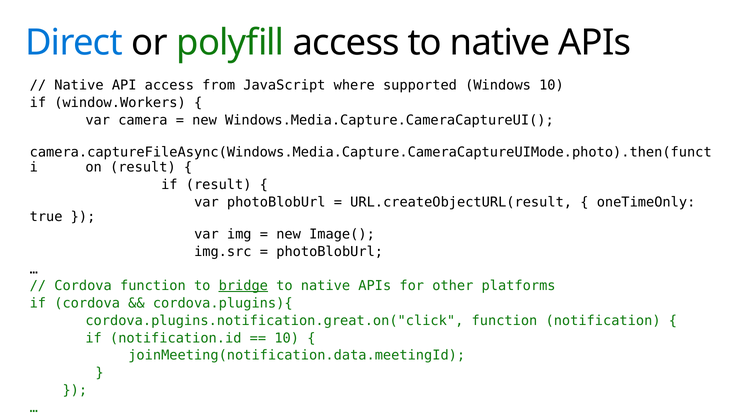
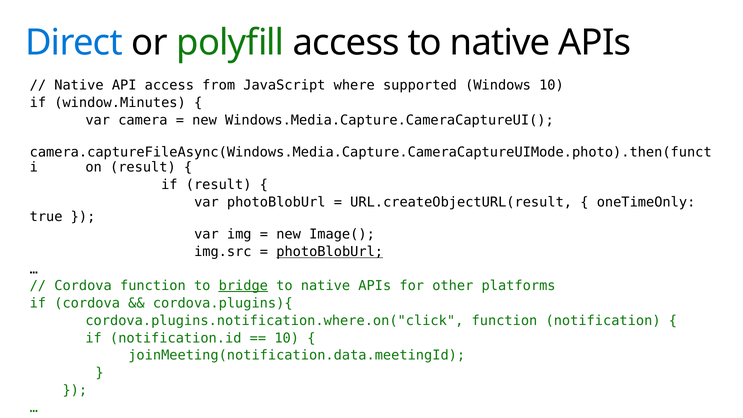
window.Workers: window.Workers -> window.Minutes
photoBlobUrl at (330, 252) underline: none -> present
cordova.plugins.notification.great.on("click: cordova.plugins.notification.great.on("click -> cordova.plugins.notification.where.on("click
